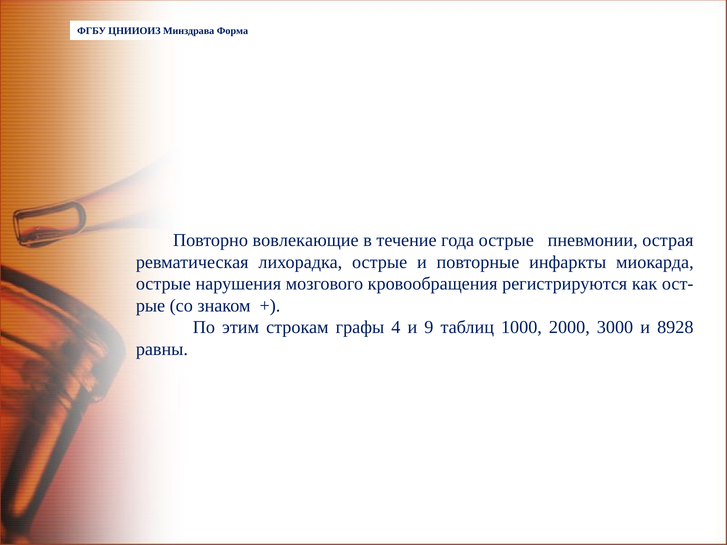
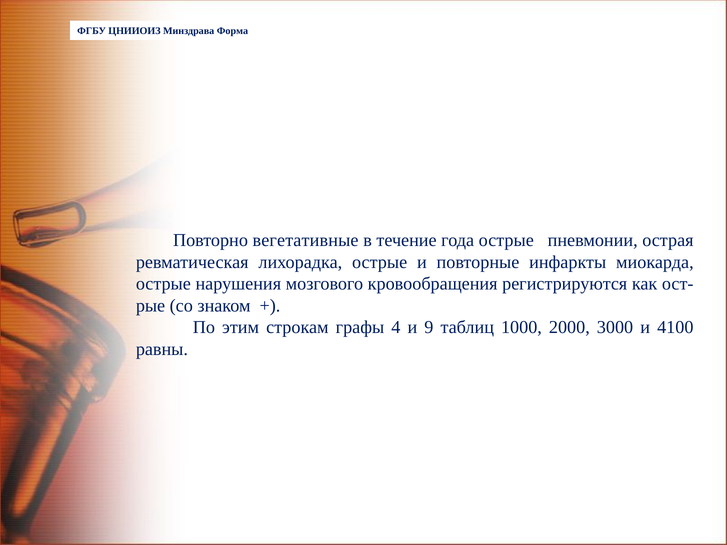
вовлекающие: вовлекающие -> вегетативные
8928: 8928 -> 4100
